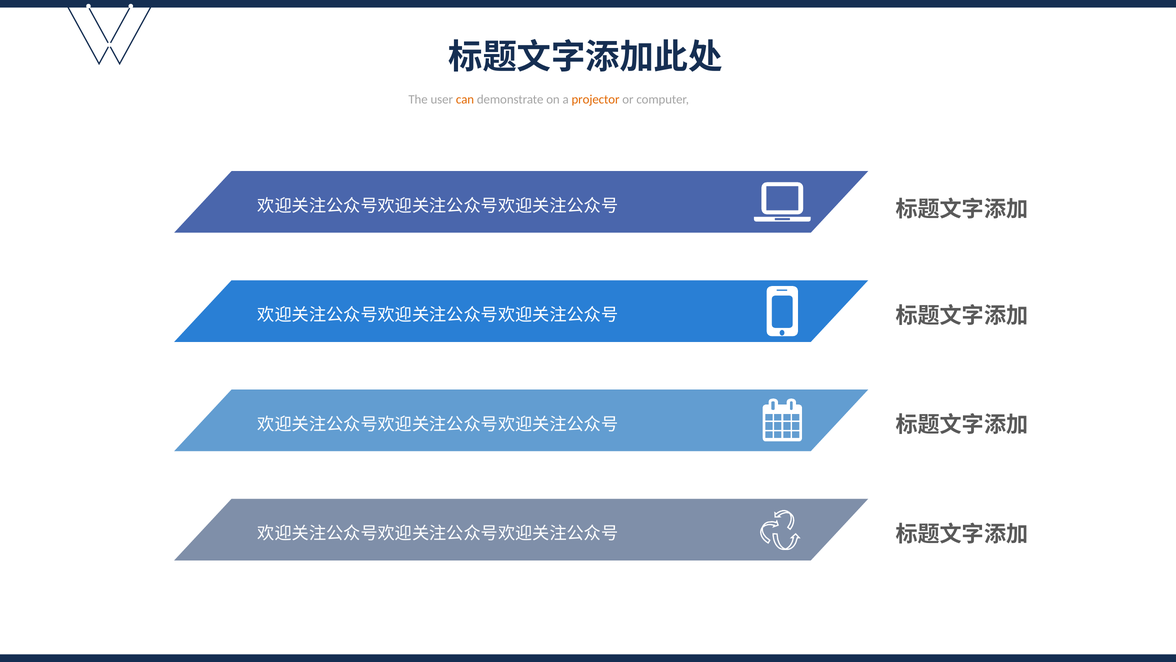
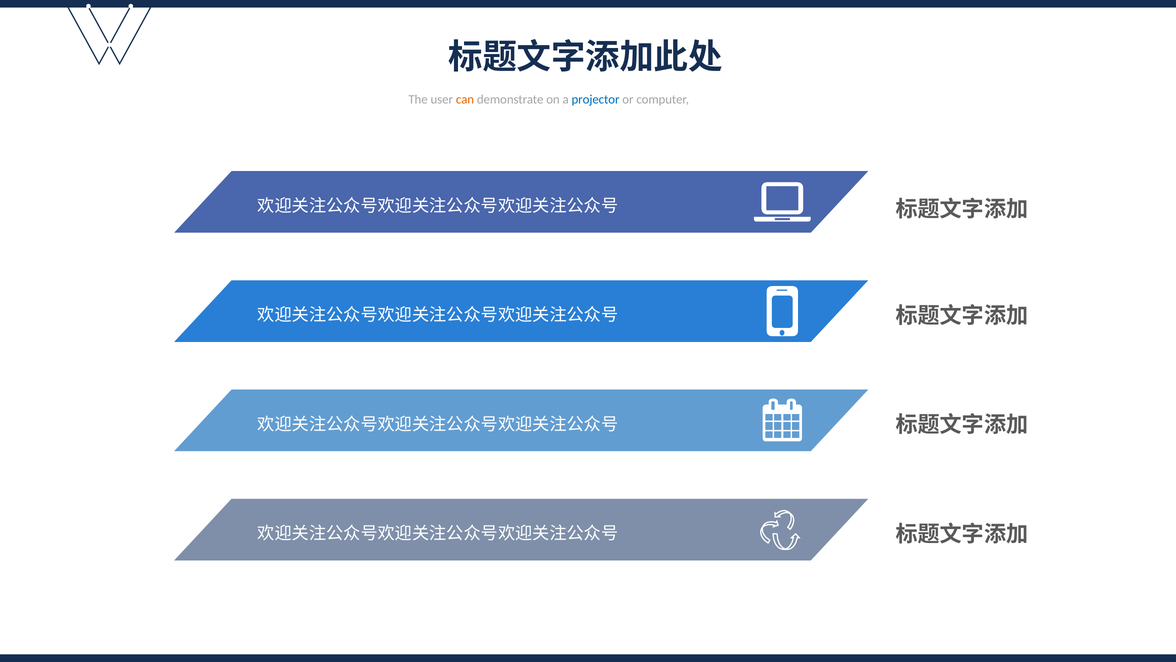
projector colour: orange -> blue
